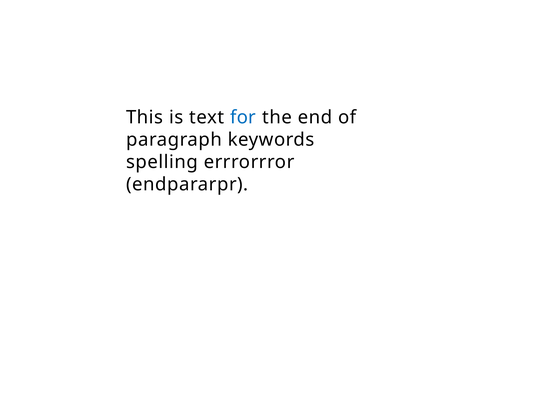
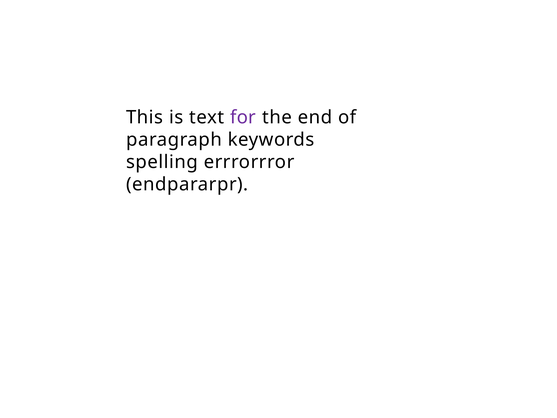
for colour: blue -> purple
